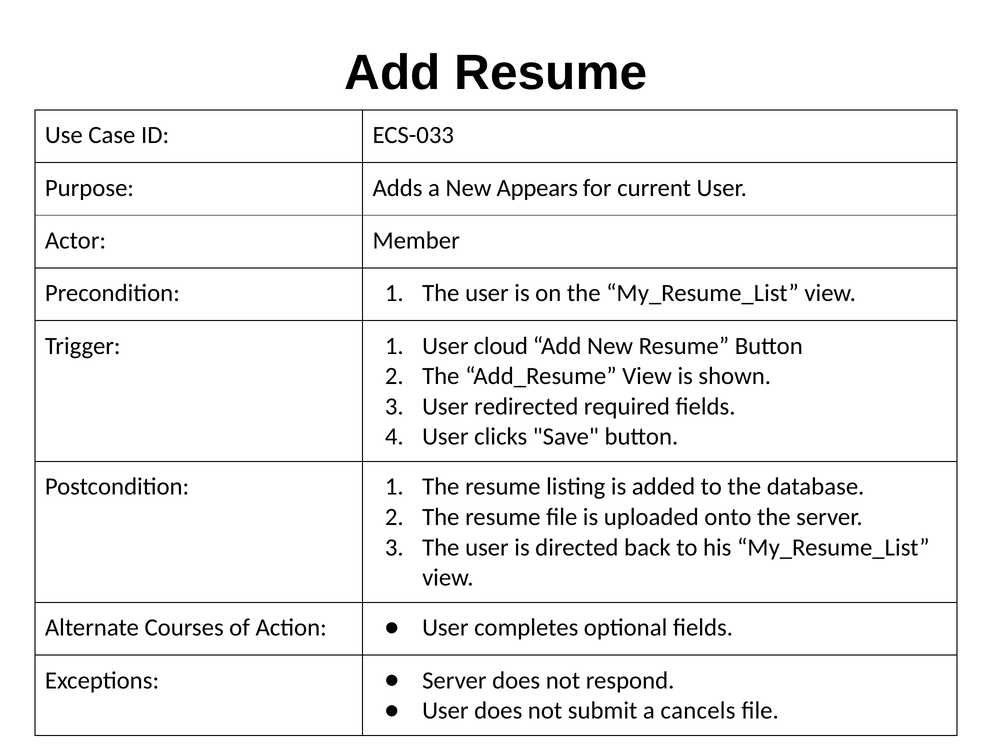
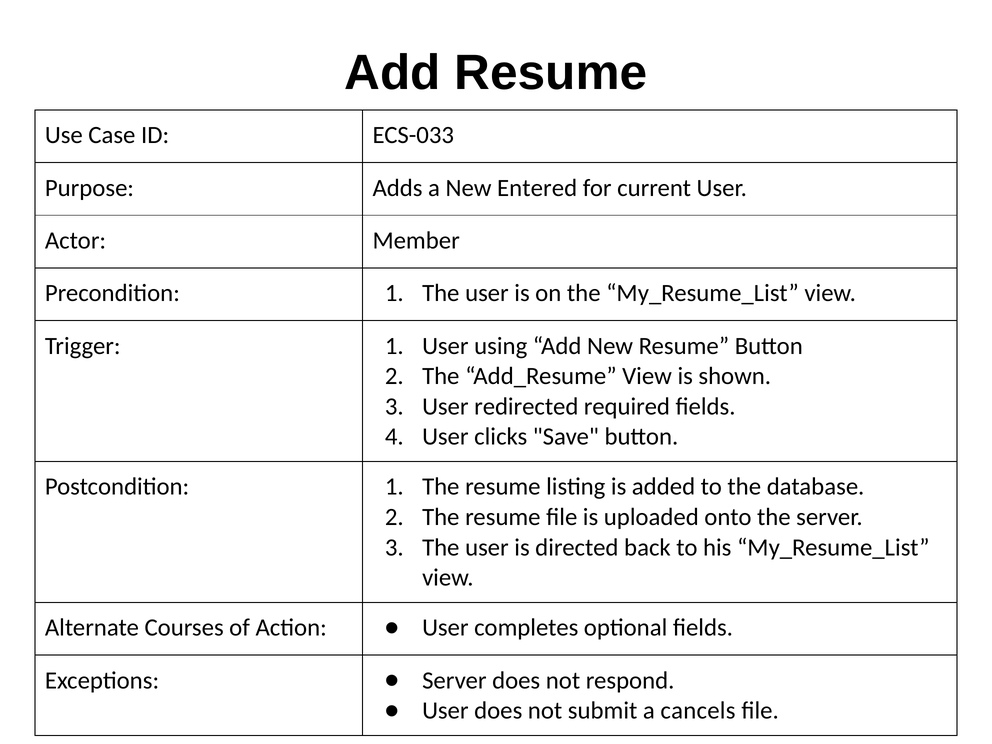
Appears: Appears -> Entered
cloud: cloud -> using
